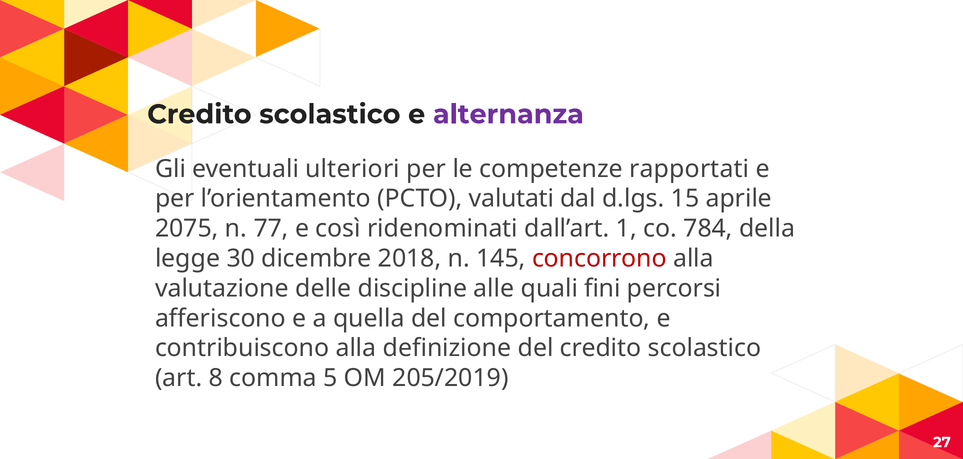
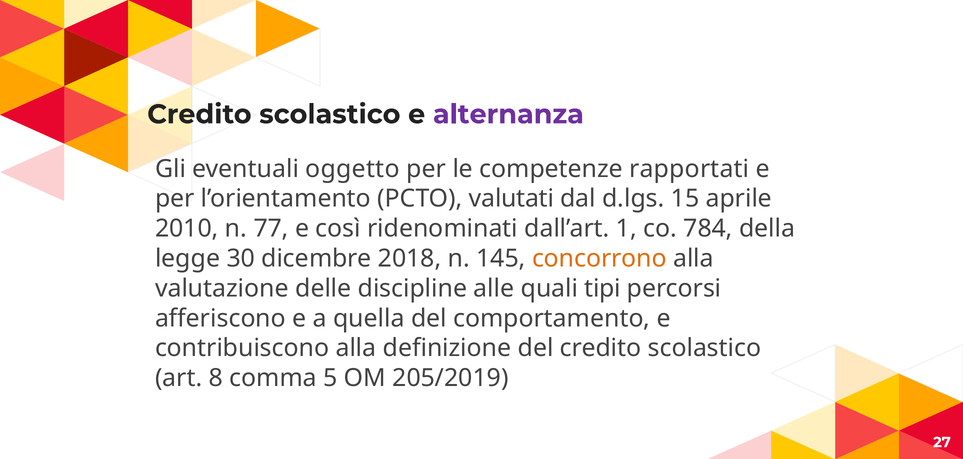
ulteriori: ulteriori -> oggetto
2075: 2075 -> 2010
concorrono colour: red -> orange
fini: fini -> tipi
